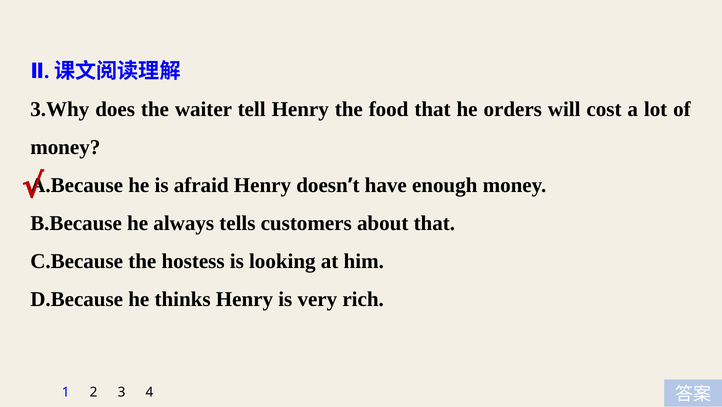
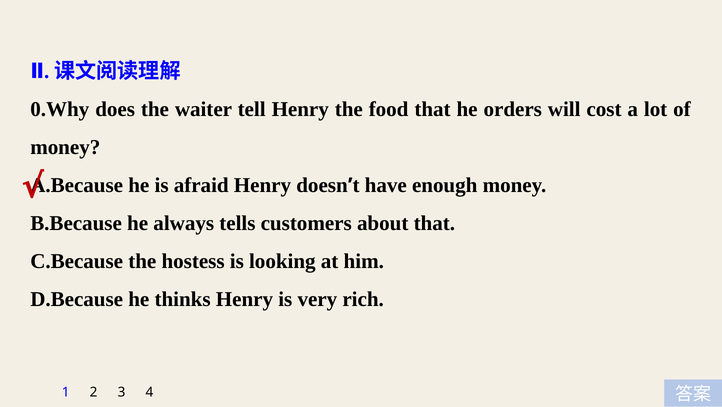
3.Why: 3.Why -> 0.Why
